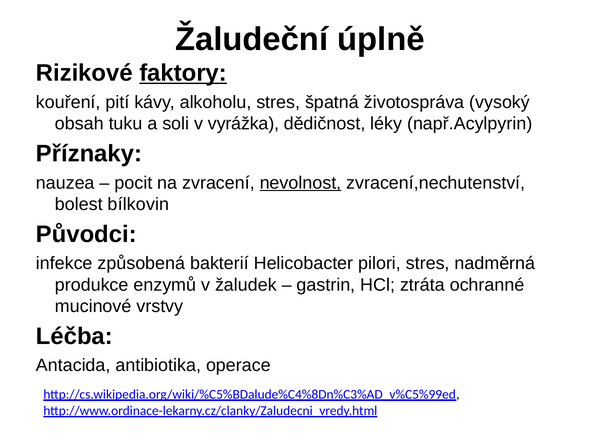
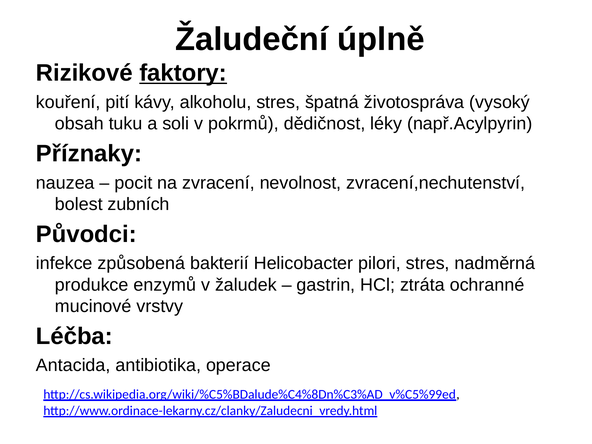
vyrážka: vyrážka -> pokrmů
nevolnost underline: present -> none
bílkovin: bílkovin -> zubních
